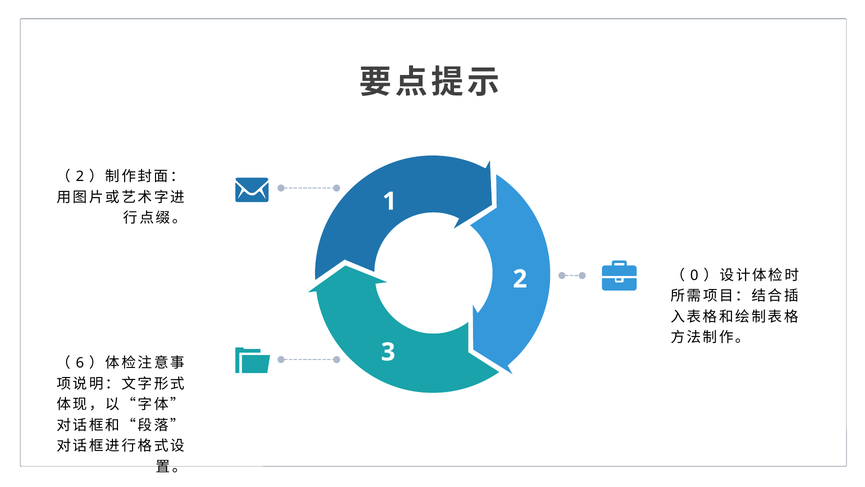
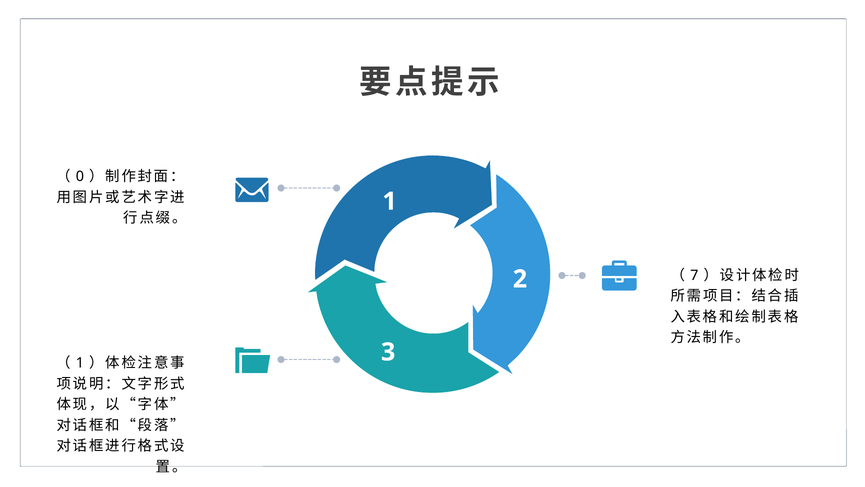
2 at (80, 176): 2 -> 0
0: 0 -> 7
6 at (80, 363): 6 -> 1
